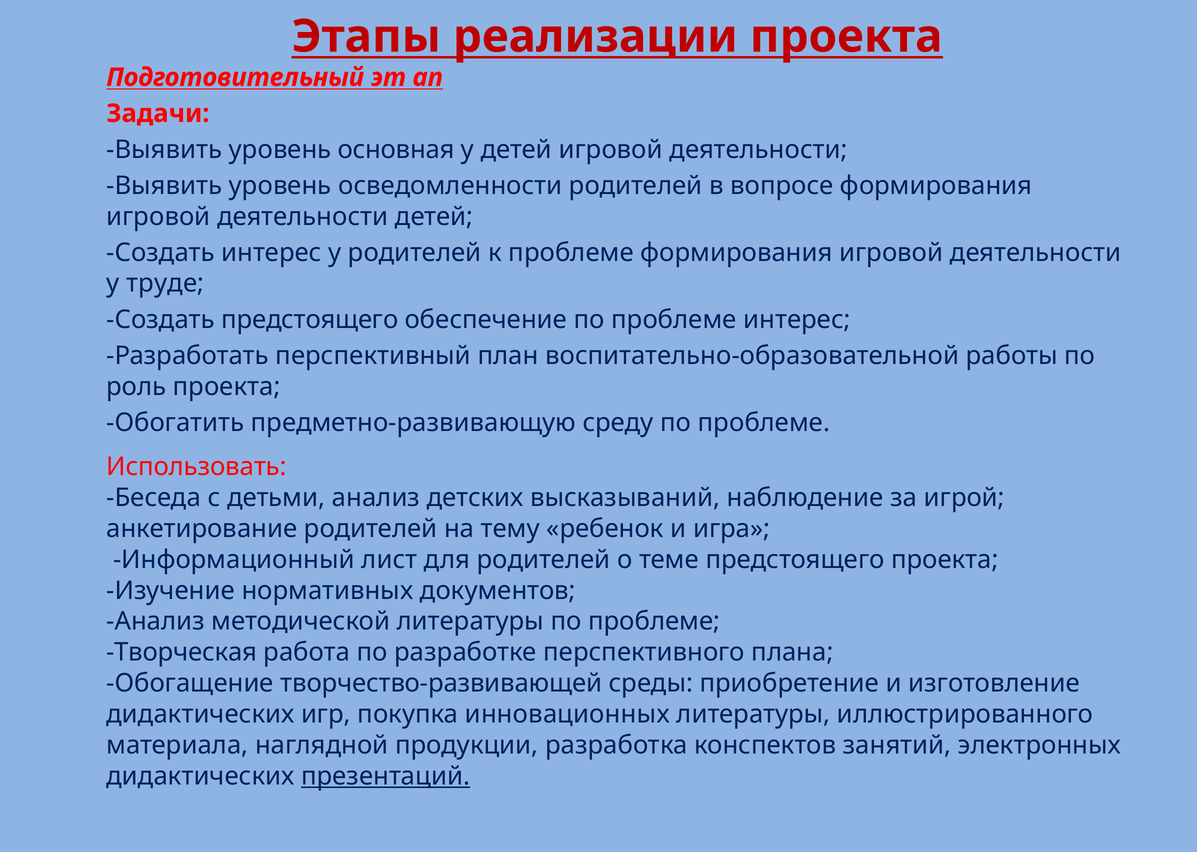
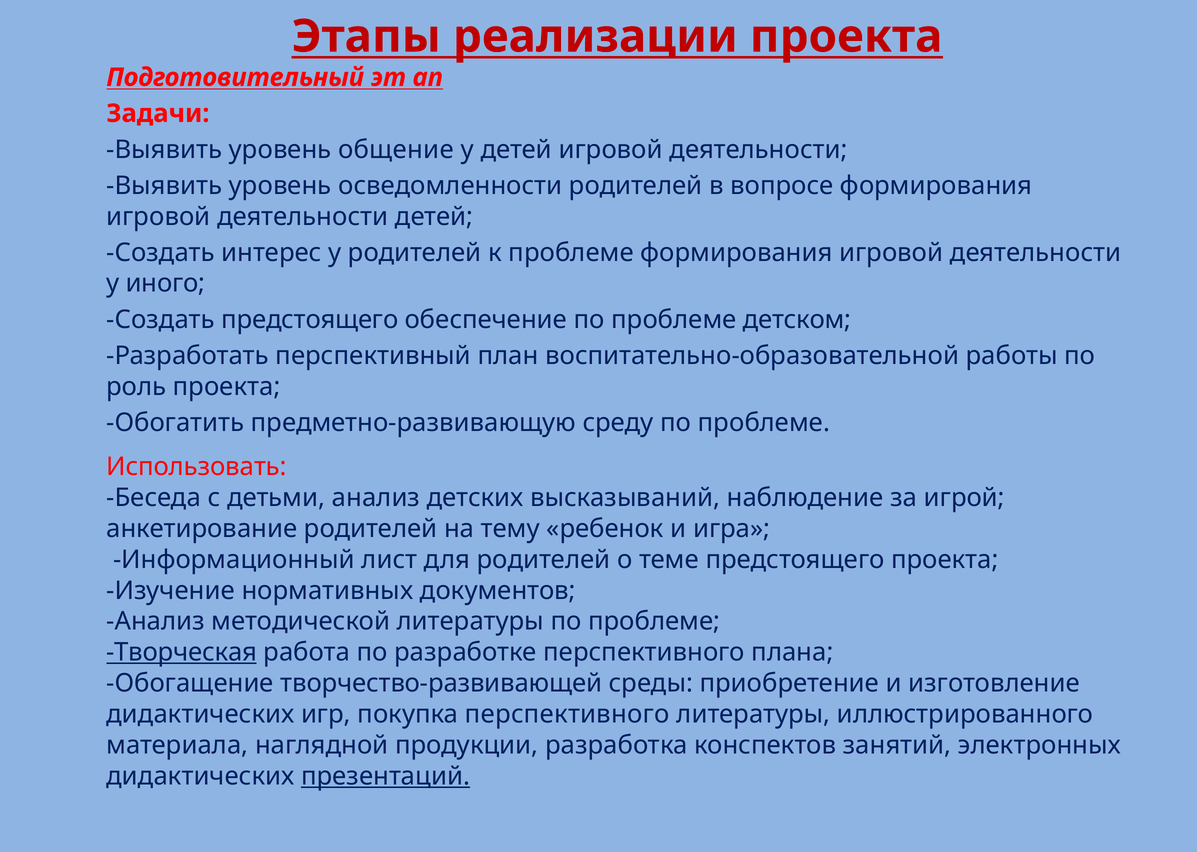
основная: основная -> общение
труде: труде -> иного
проблеме интерес: интерес -> детском
Творческая underline: none -> present
покупка инновационных: инновационных -> перспективного
